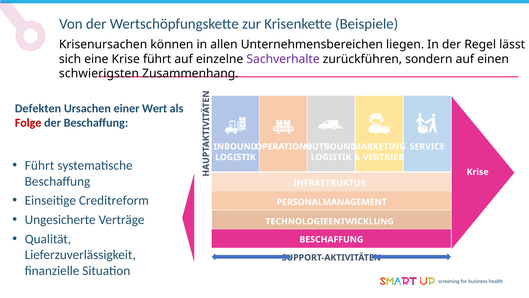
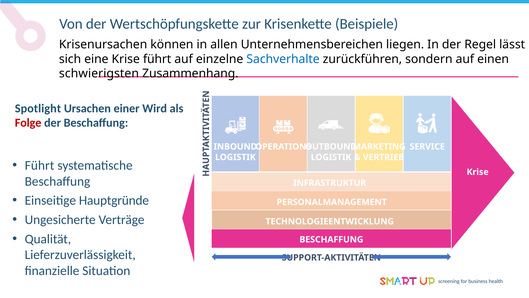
Sachverhalte colour: purple -> blue
Defekten: Defekten -> Spotlight
Wert: Wert -> Wird
Creditreform: Creditreform -> Hauptgründe
